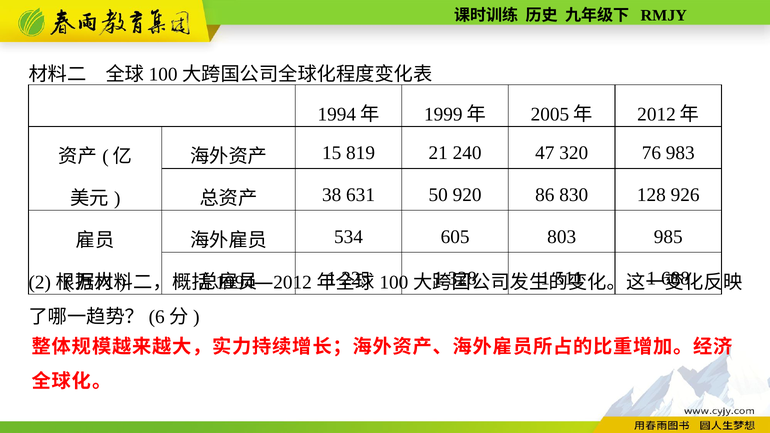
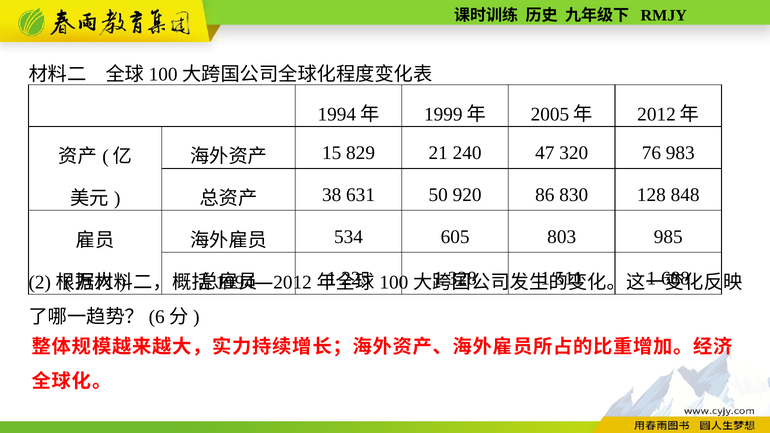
819: 819 -> 829
926: 926 -> 848
